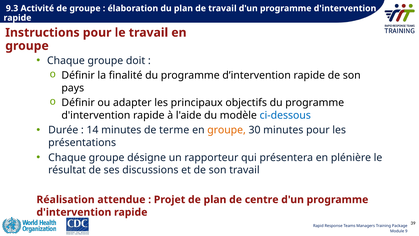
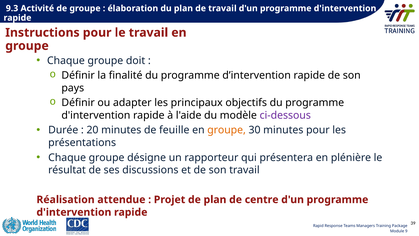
ci-dessous colour: blue -> purple
14: 14 -> 20
terme: terme -> feuille
